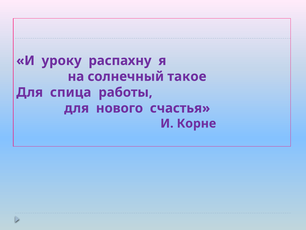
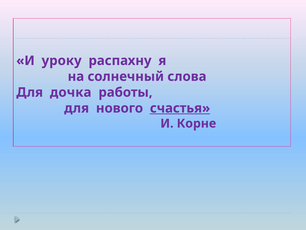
такое: такое -> слова
спица: спица -> дочка
счастья underline: none -> present
